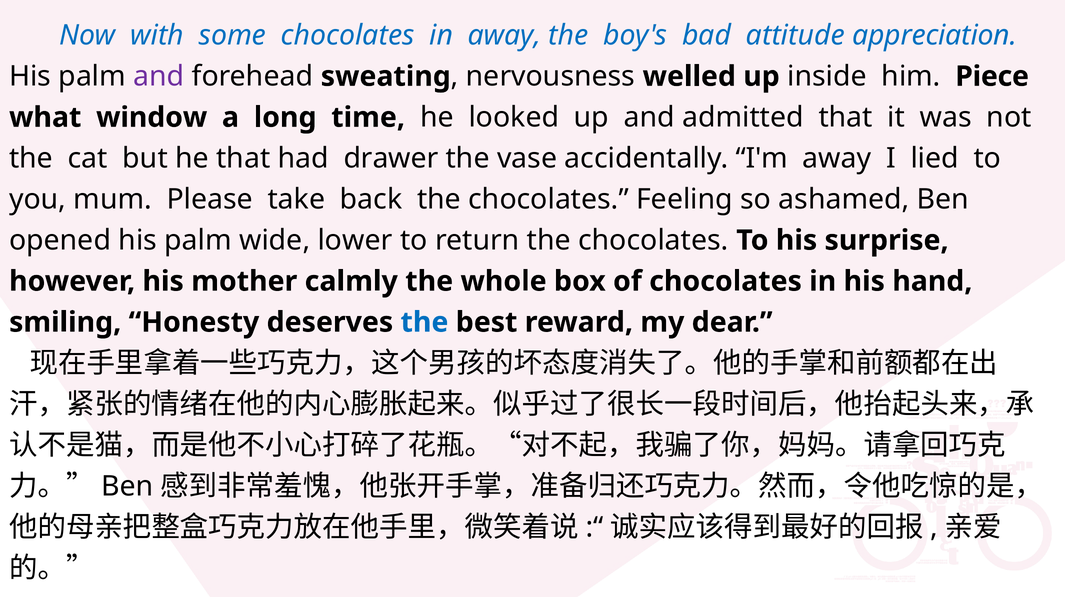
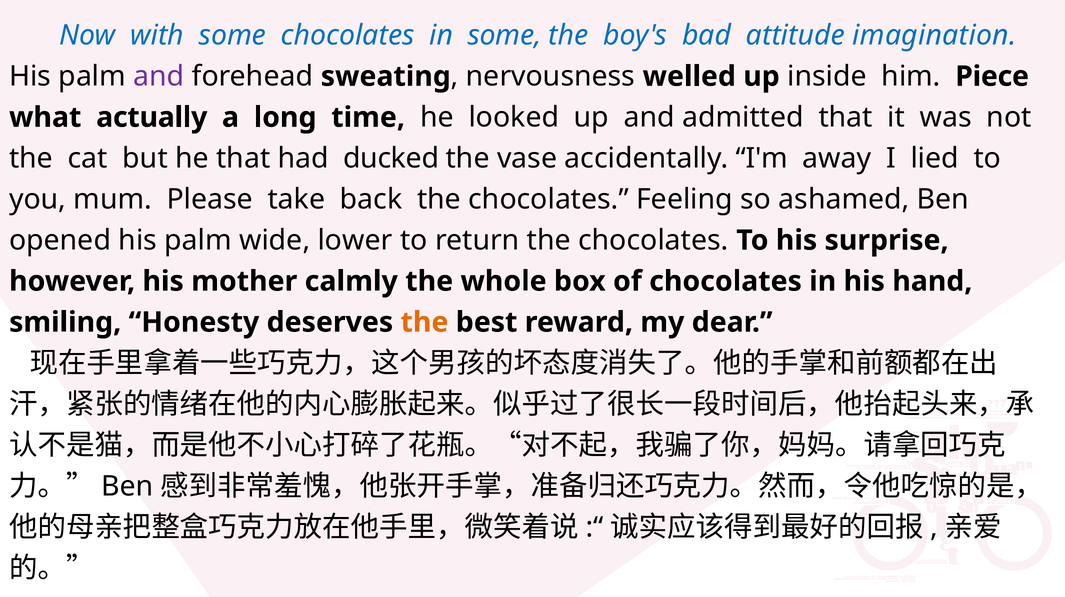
in away: away -> some
appreciation: appreciation -> imagination
window: window -> actually
drawer: drawer -> ducked
the at (424, 322) colour: blue -> orange
